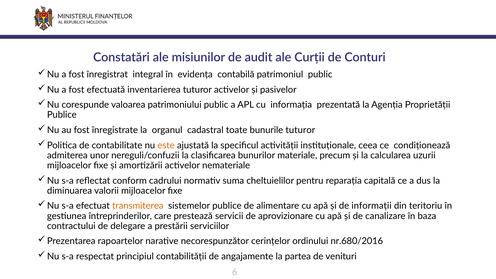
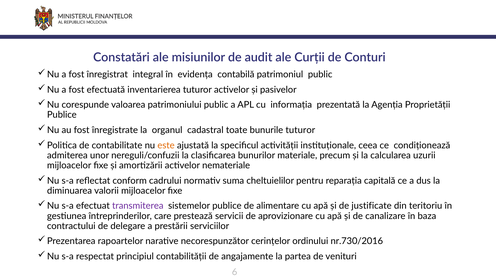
transmiterea colour: orange -> purple
informații: informații -> justificate
nr.680/2016: nr.680/2016 -> nr.730/2016
